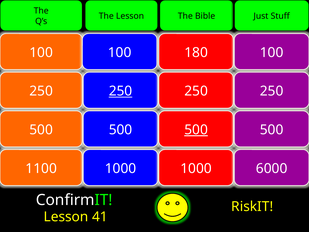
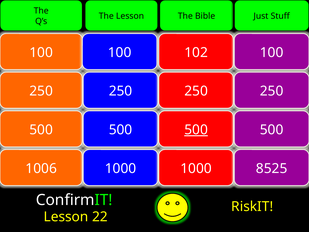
180: 180 -> 102
250 at (121, 91) underline: present -> none
1100: 1100 -> 1006
6000: 6000 -> 8525
41: 41 -> 22
